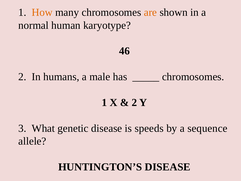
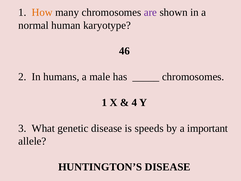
are colour: orange -> purple
2 at (134, 102): 2 -> 4
sequence: sequence -> important
